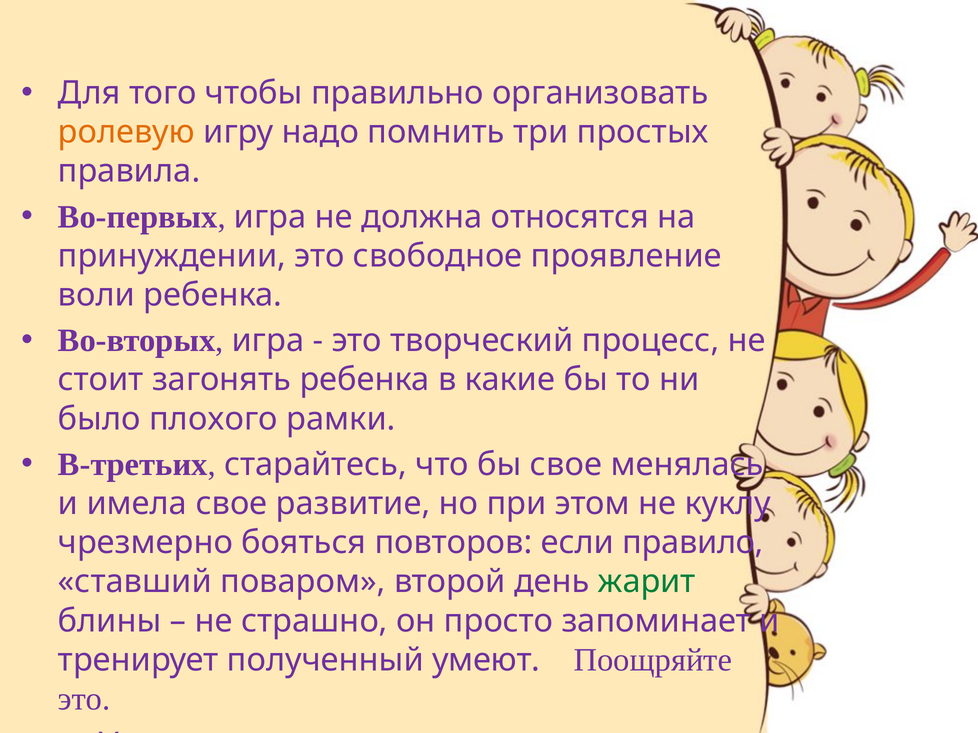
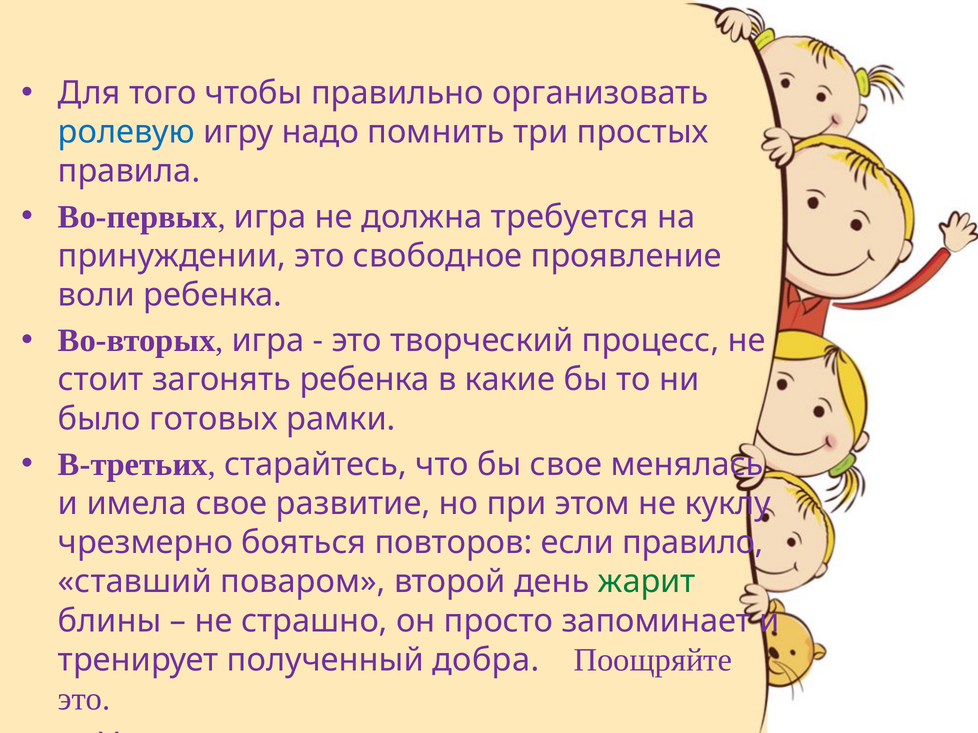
ролевую colour: orange -> blue
относятся: относятся -> требуется
плохого: плохого -> готовых
умеют: умеют -> добра
